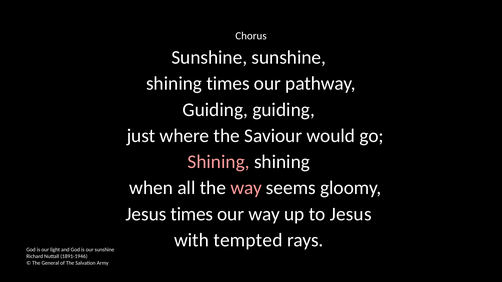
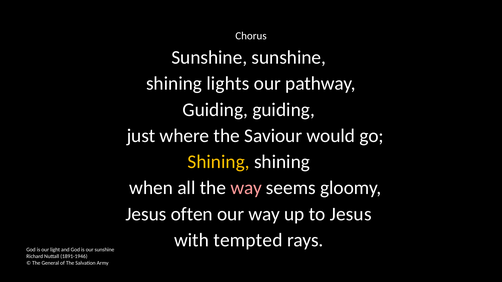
shining times: times -> lights
Shining at (219, 162) colour: pink -> yellow
Jesus times: times -> often
